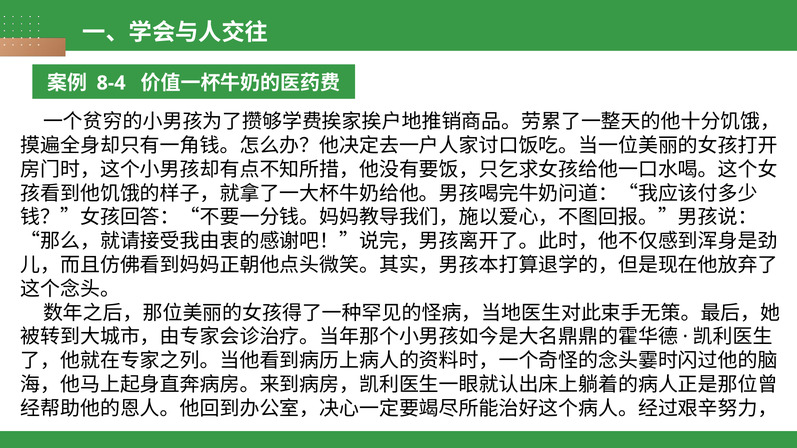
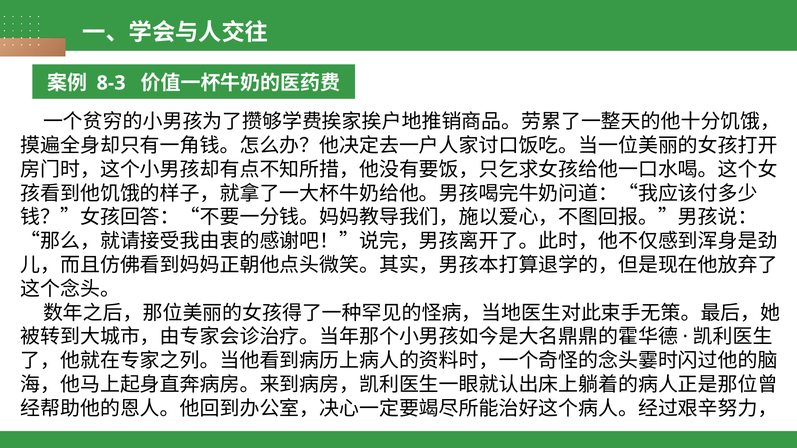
8-4: 8-4 -> 8-3
